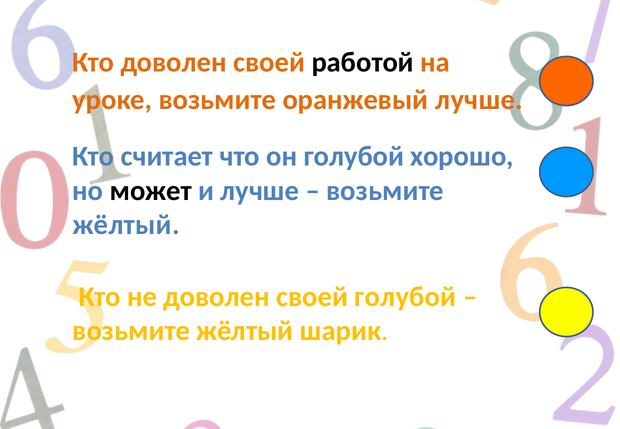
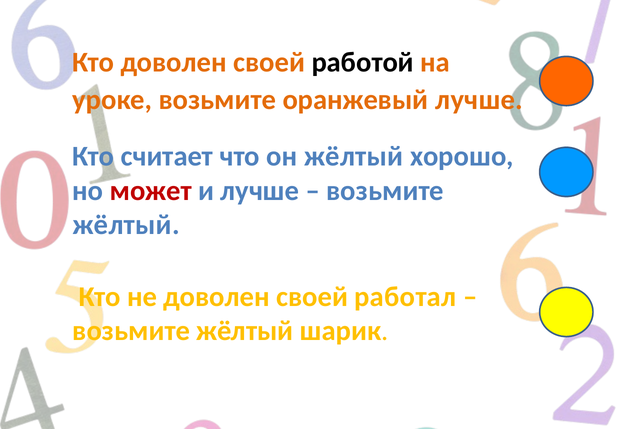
он голубой: голубой -> жёлтый
может colour: black -> red
своей голубой: голубой -> работал
